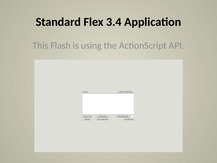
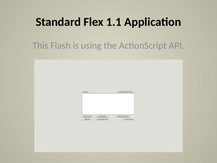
3.4: 3.4 -> 1.1
